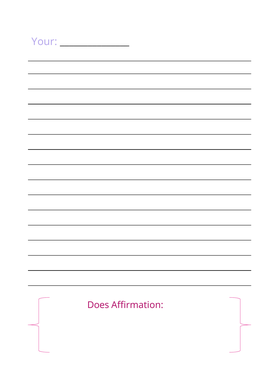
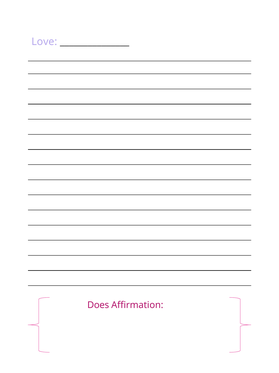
Your: Your -> Love
